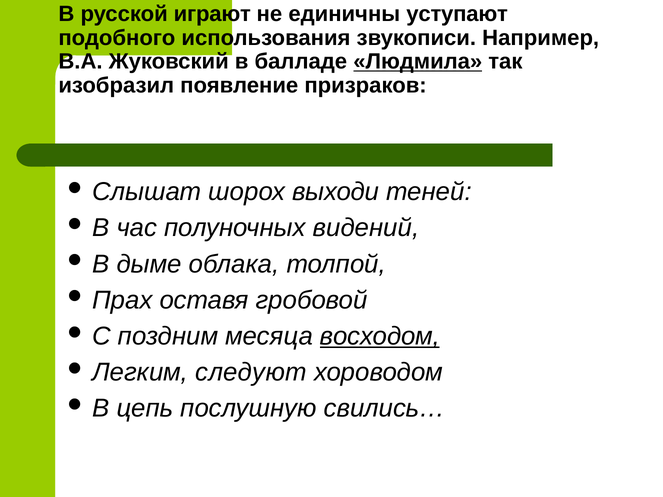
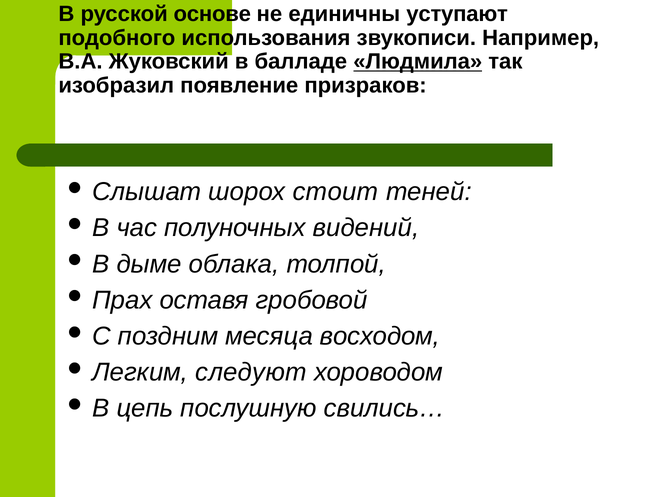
играют: играют -> основе
выходи: выходи -> стоит
восходом underline: present -> none
